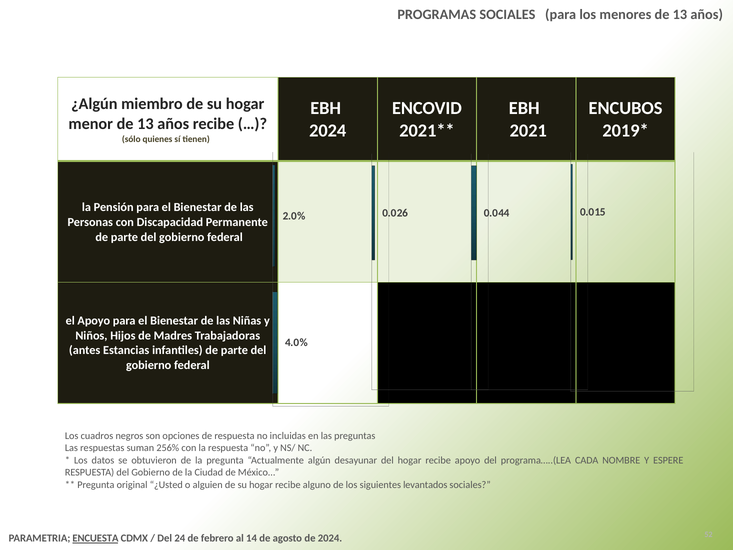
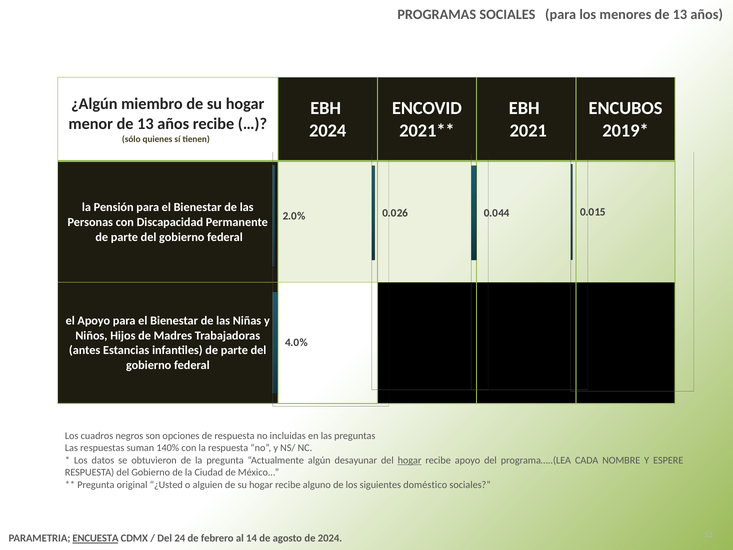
256%: 256% -> 140%
hogar at (410, 460) underline: none -> present
levantados: levantados -> doméstico
